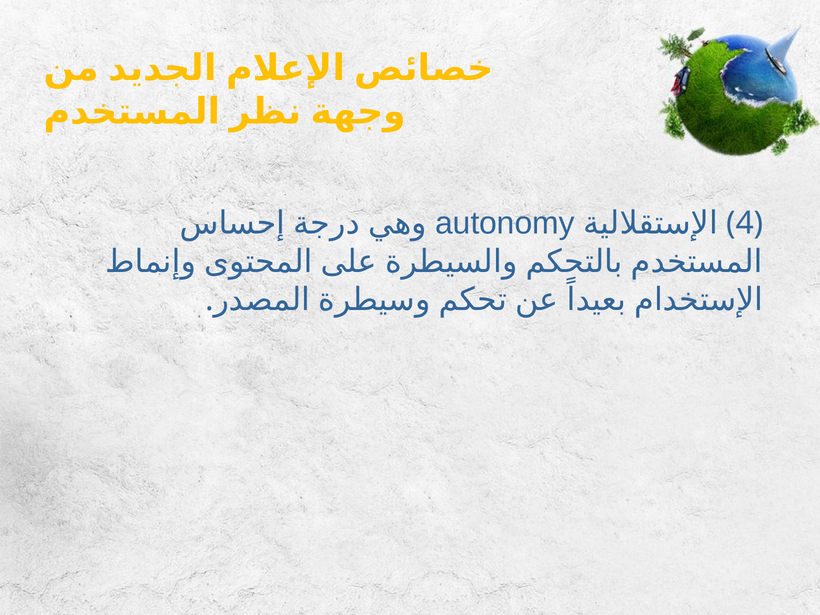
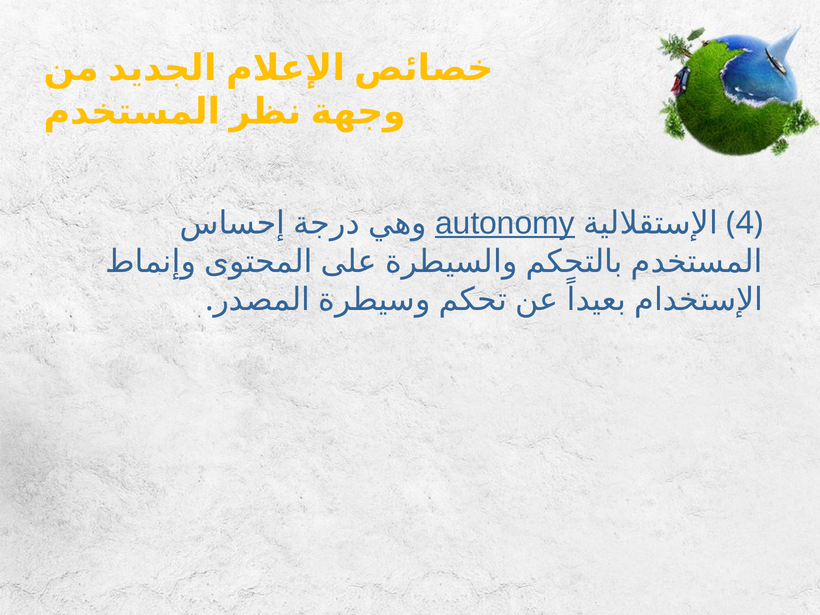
autonomy underline: none -> present
